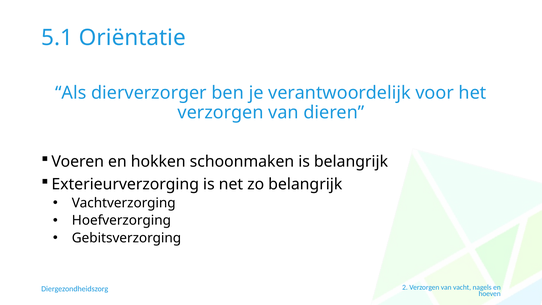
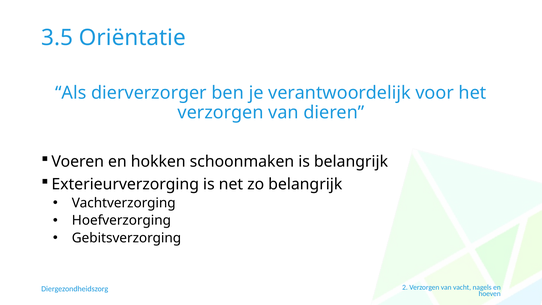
5.1: 5.1 -> 3.5
